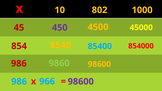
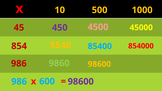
802: 802 -> 500
4500 colour: yellow -> pink
966: 966 -> 600
